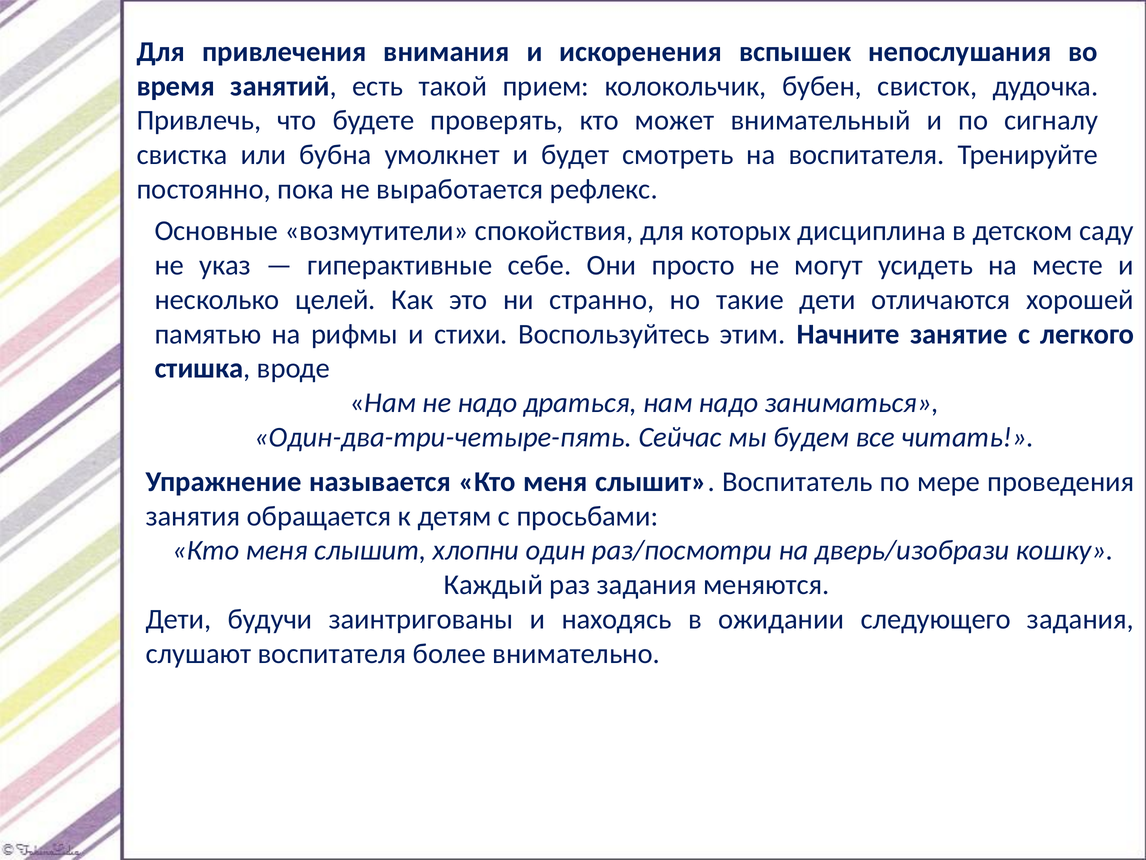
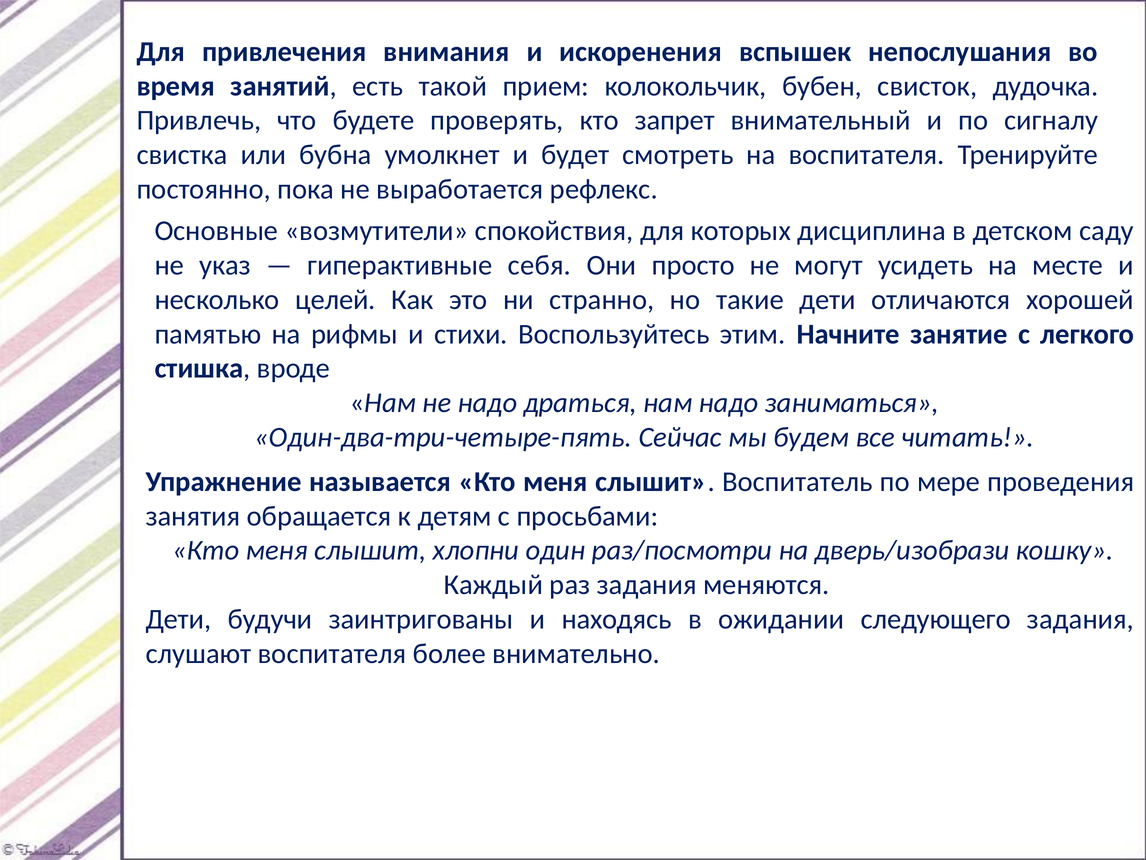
может: может -> запрет
себе: себе -> себя
